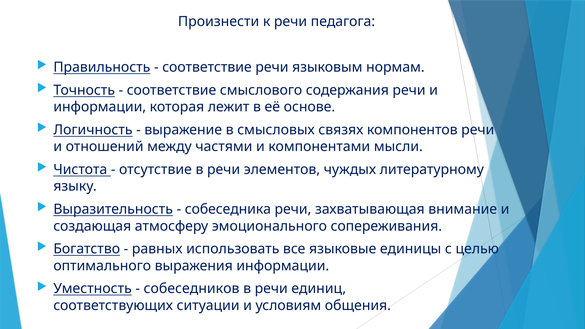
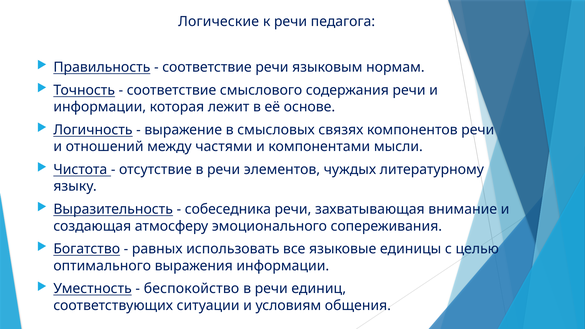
Произнести: Произнести -> Логические
собеседников: собеседников -> беспокойство
